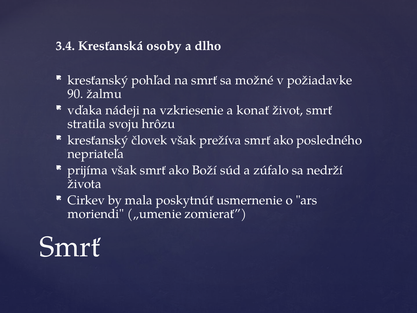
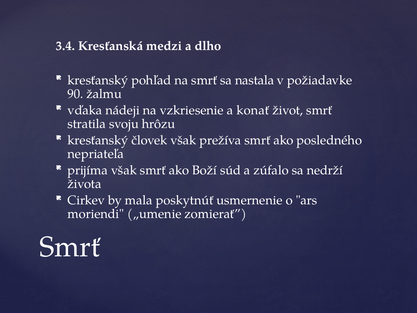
osoby: osoby -> medzi
možné: možné -> nastala
